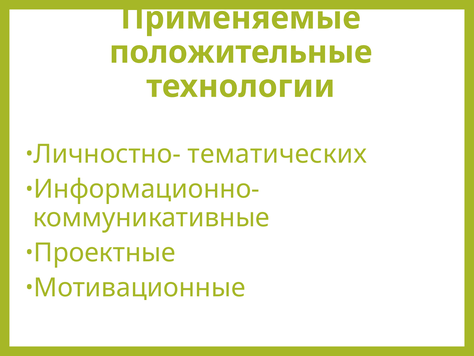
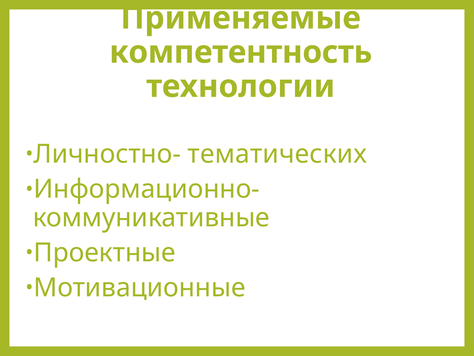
положительные: положительные -> компетентность
